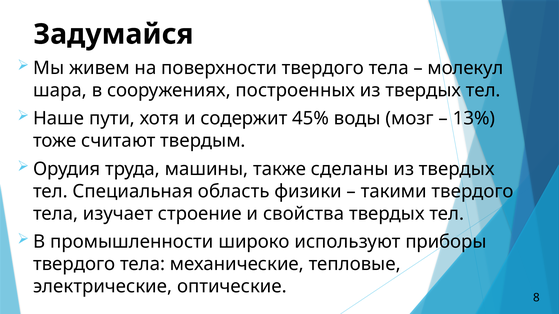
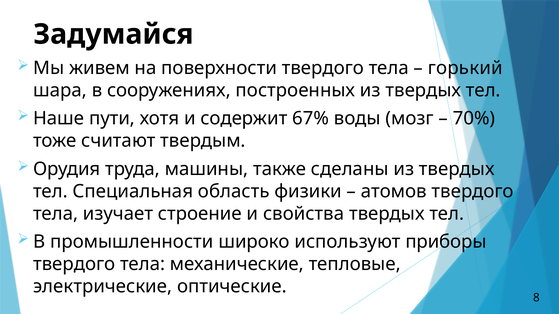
молекул: молекул -> горький
45%: 45% -> 67%
13%: 13% -> 70%
такими: такими -> атомов
